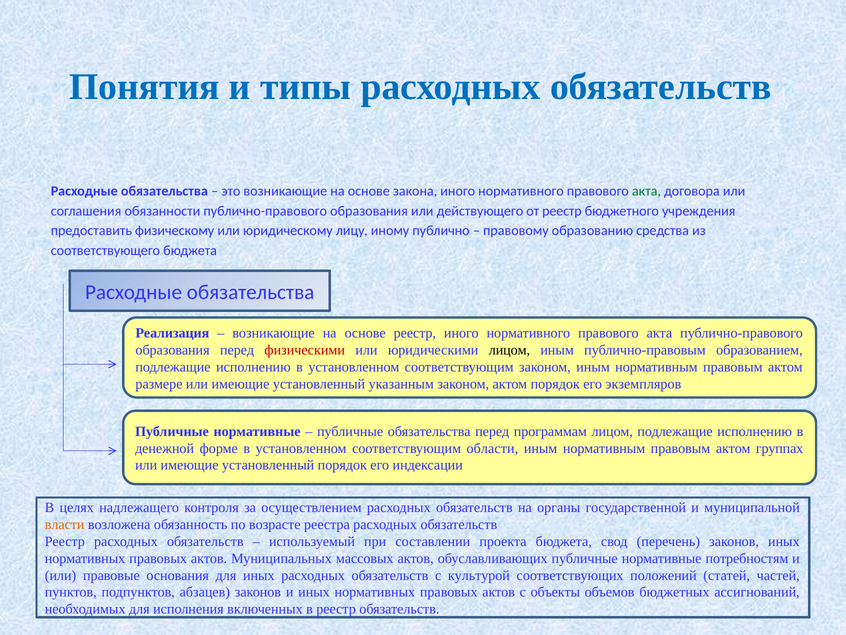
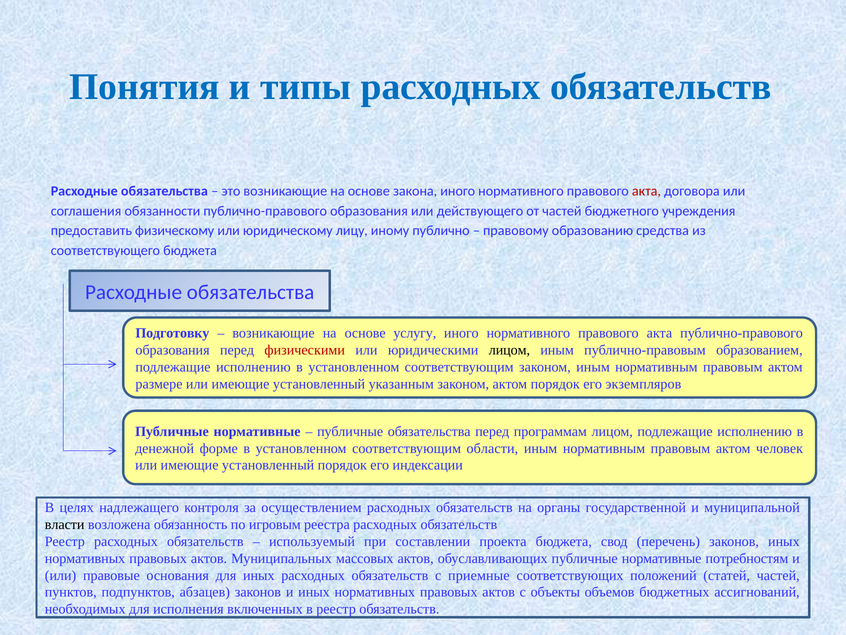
акта at (646, 191) colour: green -> red
от реестр: реестр -> частей
Реализация: Реализация -> Подготовку
основе реестр: реестр -> услугу
группах: группах -> человек
власти colour: orange -> black
возрасте: возрасте -> игровым
культурой: культурой -> приемные
